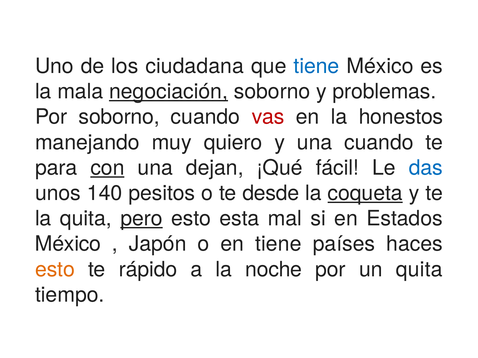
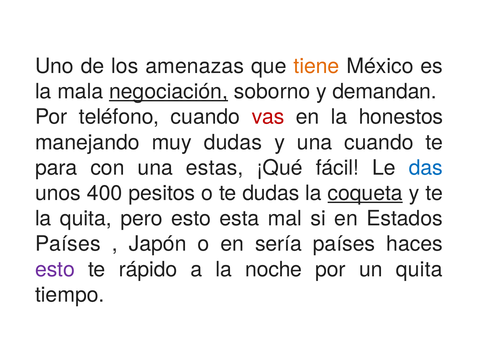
ciudadana: ciudadana -> amenazas
tiene at (316, 66) colour: blue -> orange
problemas: problemas -> demandan
Por soborno: soborno -> teléfono
muy quiero: quiero -> dudas
con underline: present -> none
dejan: dejan -> estas
140: 140 -> 400
te desde: desde -> dudas
pero underline: present -> none
México at (68, 244): México -> Países
en tiene: tiene -> sería
esto at (55, 270) colour: orange -> purple
